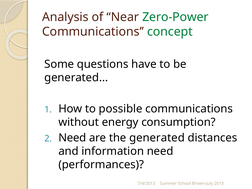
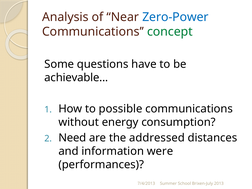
Zero-Power colour: green -> blue
generated at (76, 78): generated -> achievable
the generated: generated -> addressed
information need: need -> were
